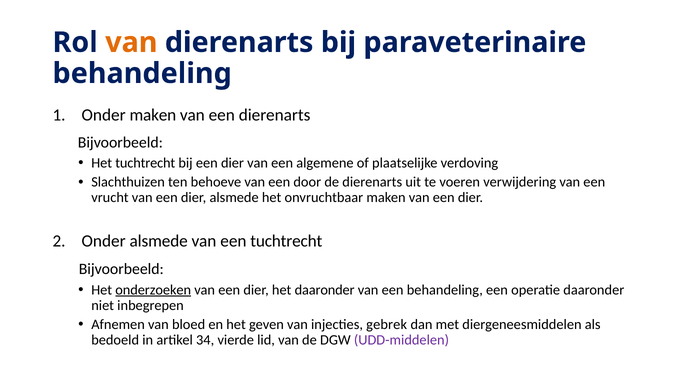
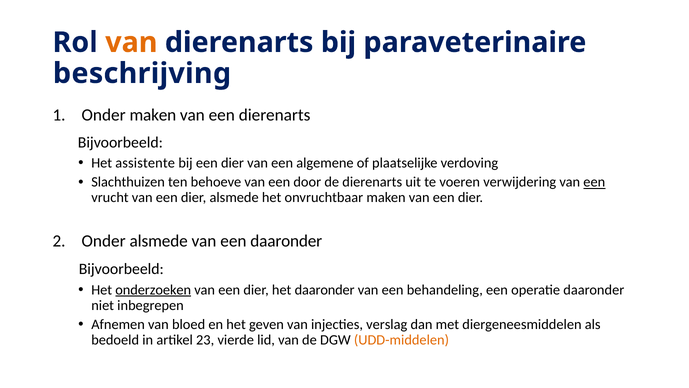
behandeling at (142, 73): behandeling -> beschrijving
Het tuchtrecht: tuchtrecht -> assistente
een at (594, 182) underline: none -> present
een tuchtrecht: tuchtrecht -> daaronder
gebrek: gebrek -> verslag
34: 34 -> 23
UDD-middelen colour: purple -> orange
